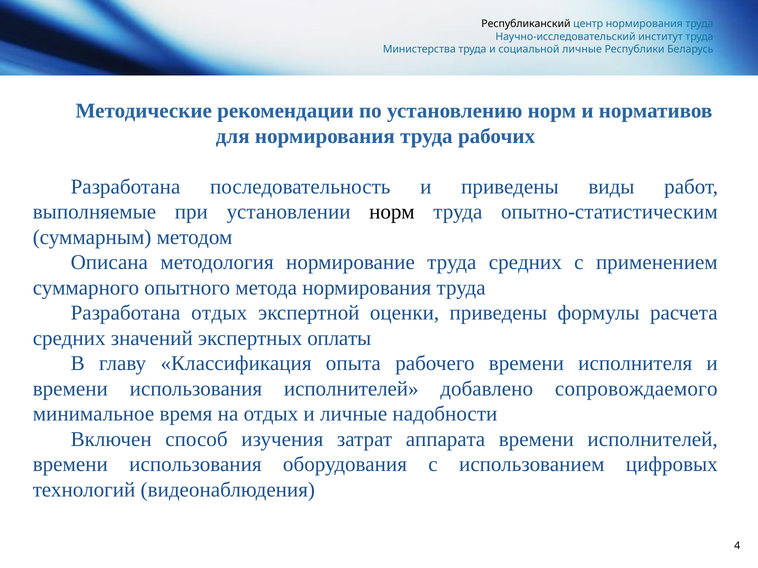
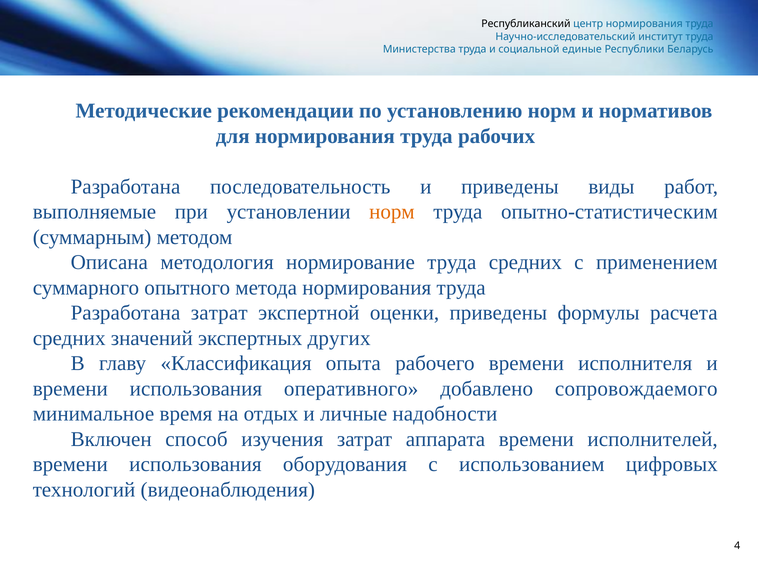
социальной личные: личные -> единые
норм at (392, 212) colour: black -> orange
Разработана отдых: отдых -> затрат
оплаты: оплаты -> других
использования исполнителей: исполнителей -> оперативного
